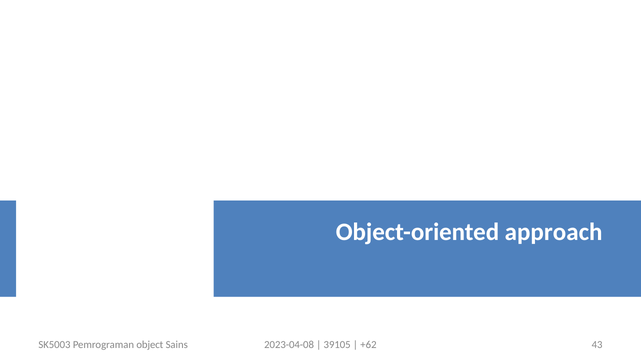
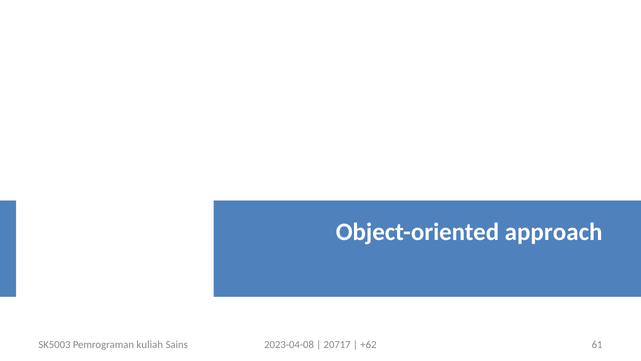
object: object -> kuliah
39105: 39105 -> 20717
43: 43 -> 61
